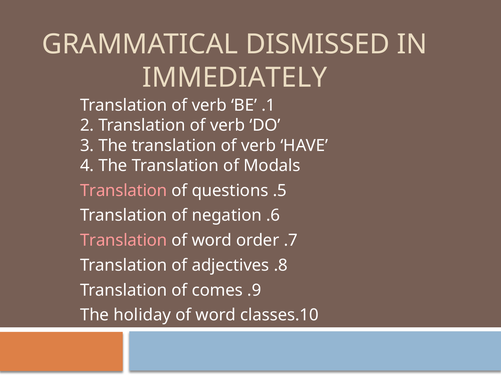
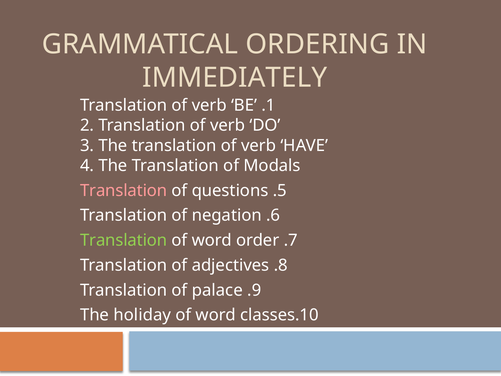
DISMISSED: DISMISSED -> ORDERING
Translation at (124, 240) colour: pink -> light green
comes: comes -> palace
